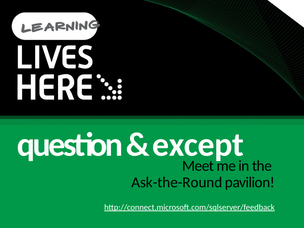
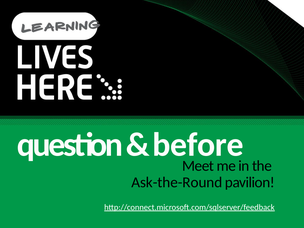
except: except -> before
